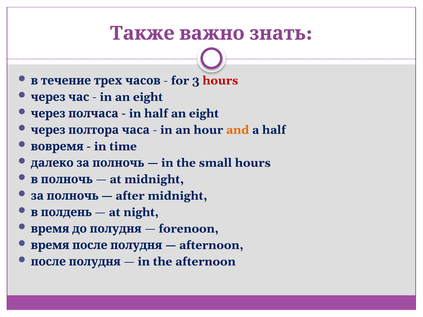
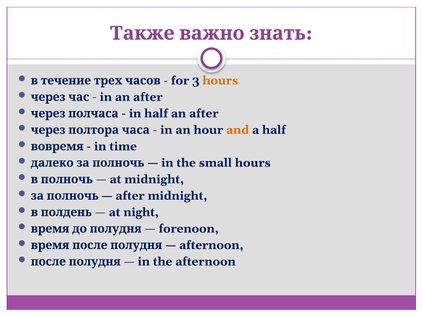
hours at (220, 81) colour: red -> orange
in an eight: eight -> after
half an eight: eight -> after
